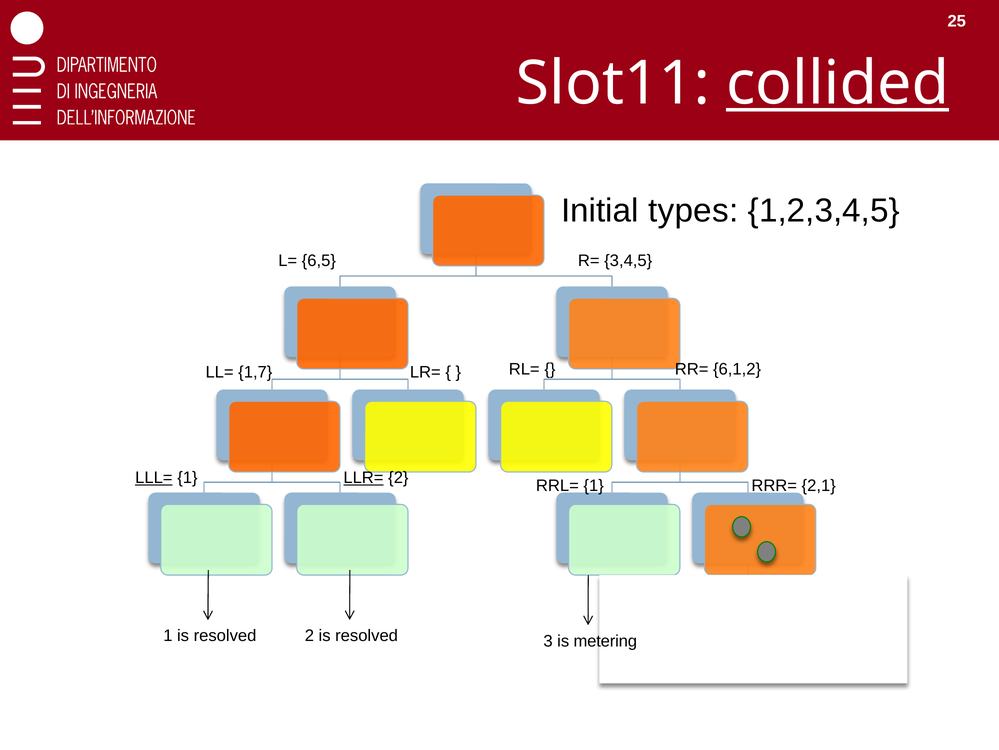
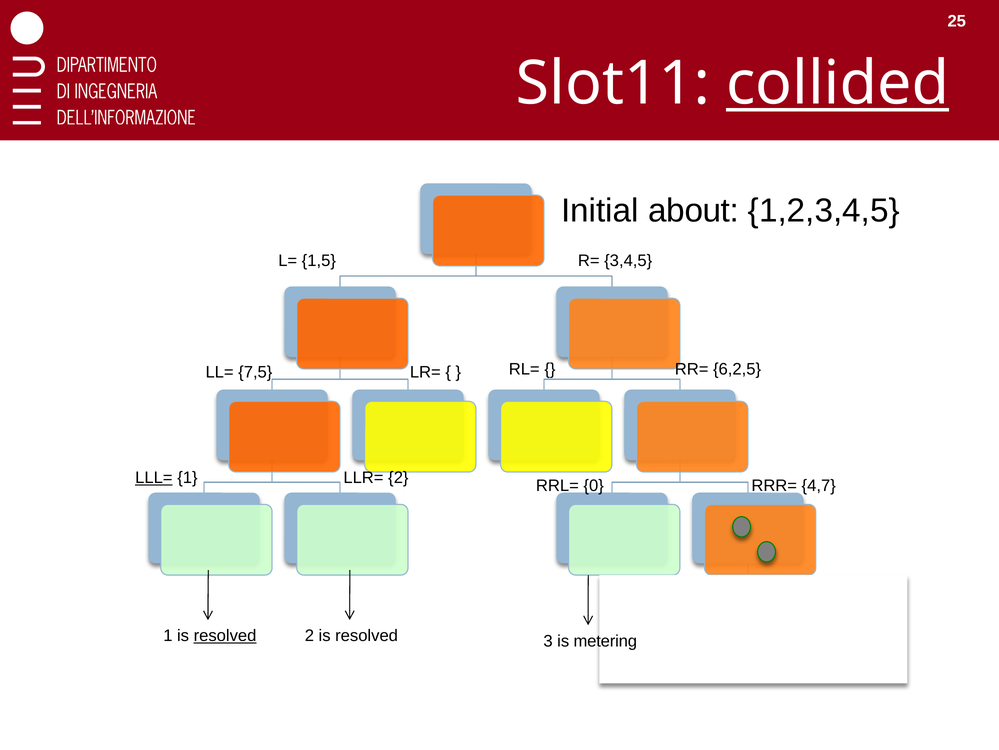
types: types -> about
6,5: 6,5 -> 1,5
6,1,2: 6,1,2 -> 6,2,5
1,7: 1,7 -> 7,5
LLR= underline: present -> none
RRL= 1: 1 -> 0
2,1: 2,1 -> 4,7
resolved at (225, 635) underline: none -> present
